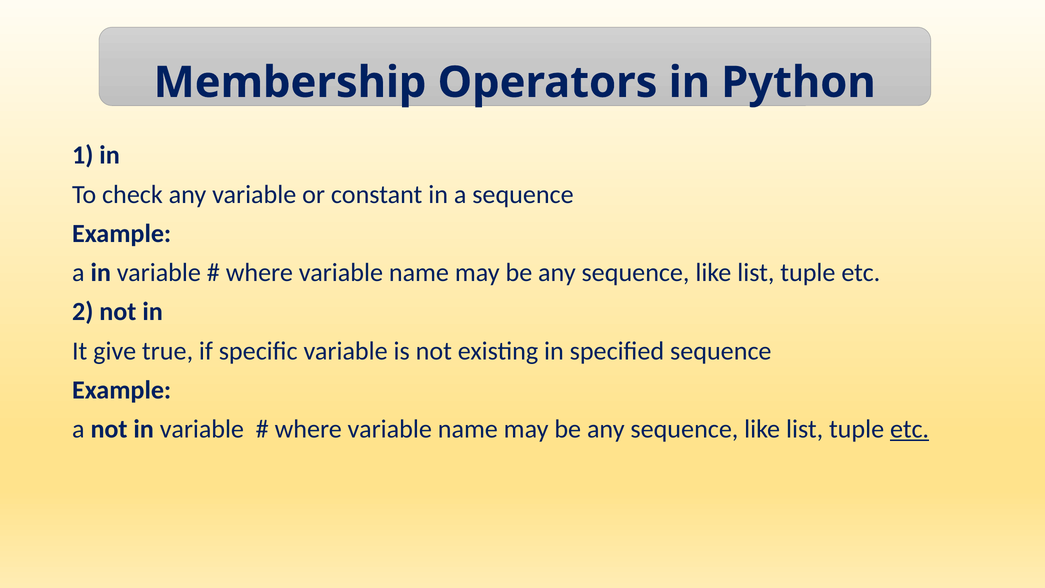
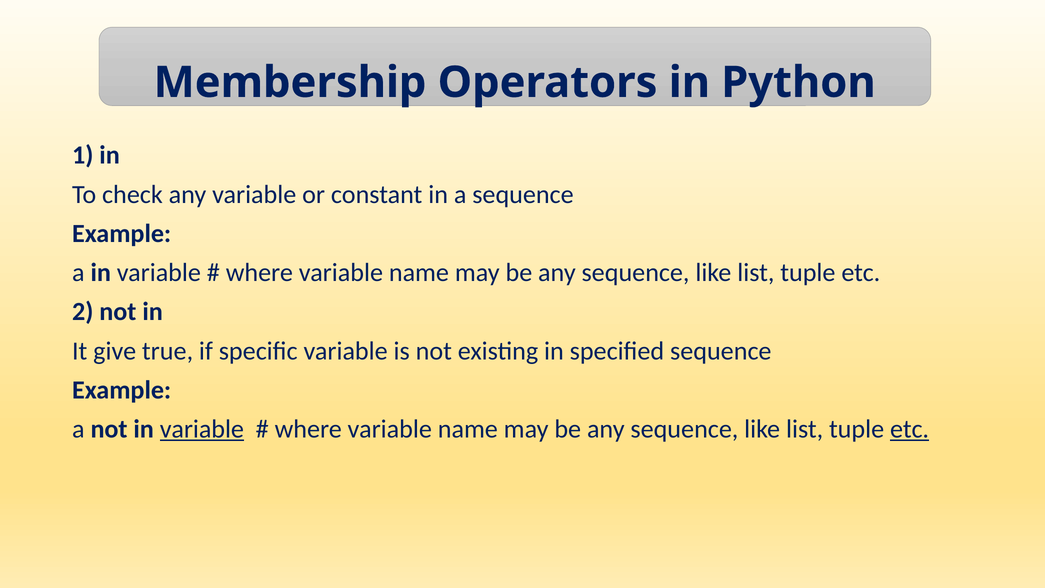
variable at (202, 429) underline: none -> present
